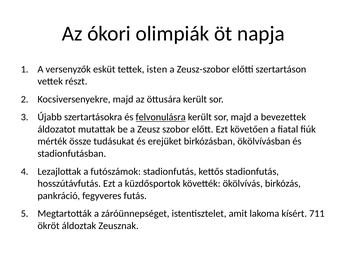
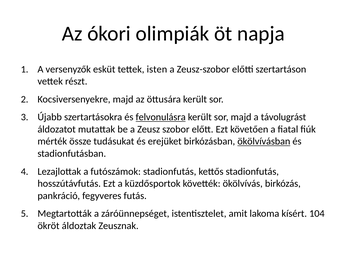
bevezettek: bevezettek -> távolugrást
ökölvívásban underline: none -> present
711: 711 -> 104
